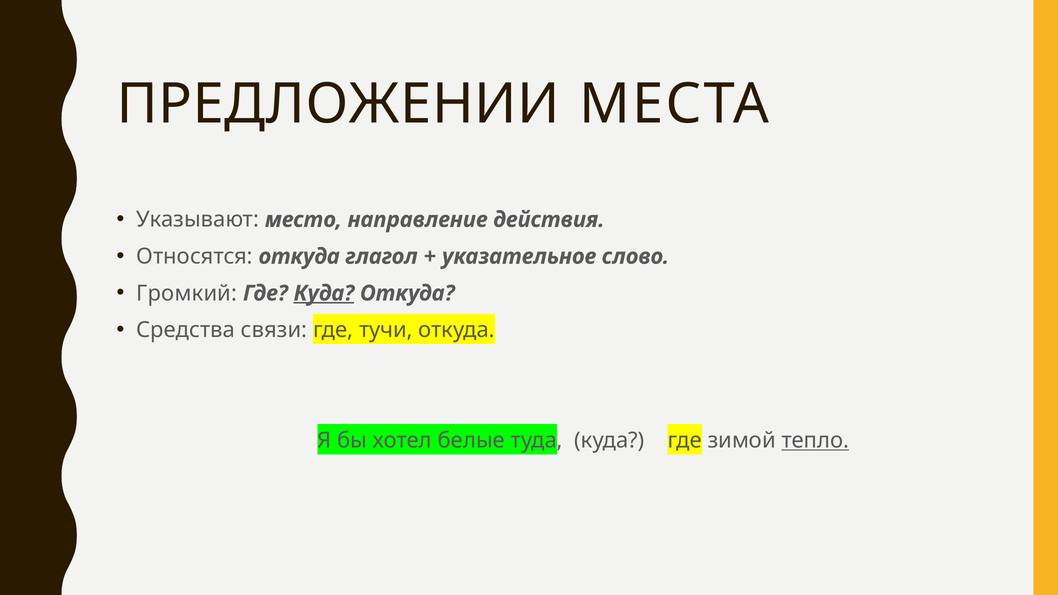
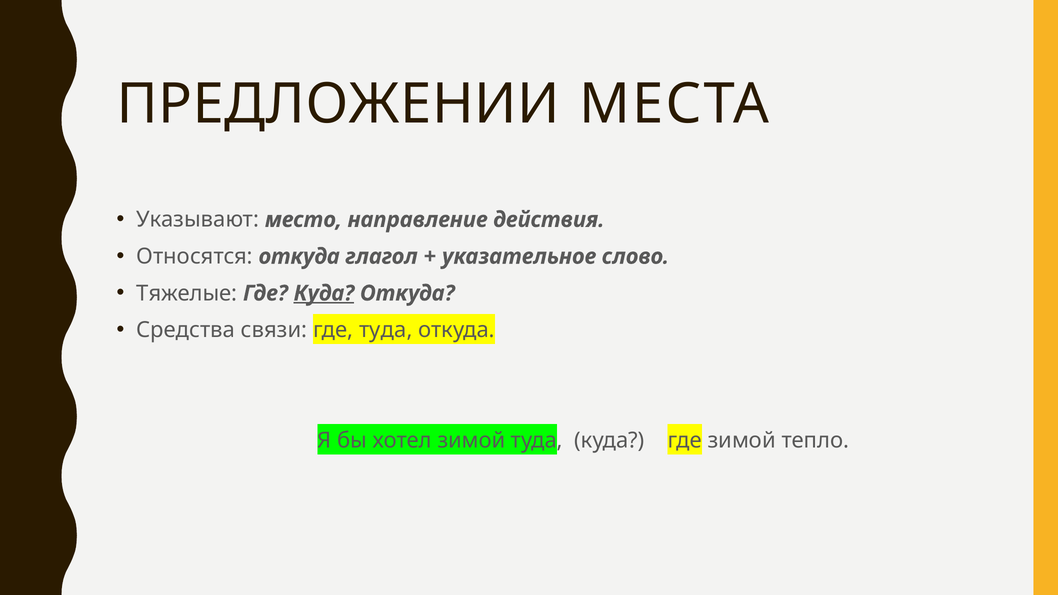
Громкий: Громкий -> Тяжелые
где тучи: тучи -> туда
хотел белые: белые -> зимой
тепло underline: present -> none
